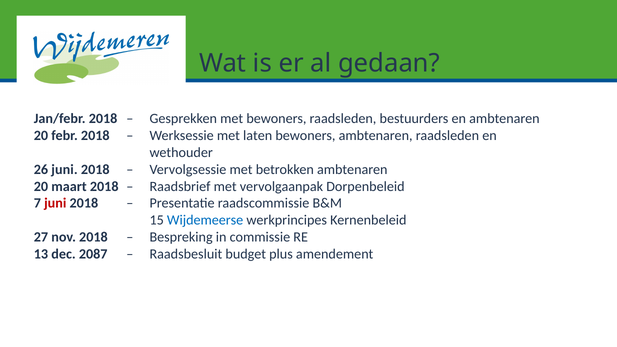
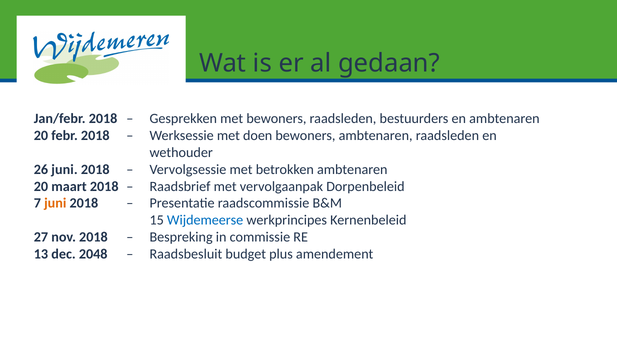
laten: laten -> doen
juni at (55, 203) colour: red -> orange
2087: 2087 -> 2048
